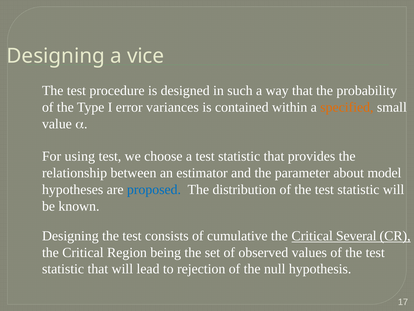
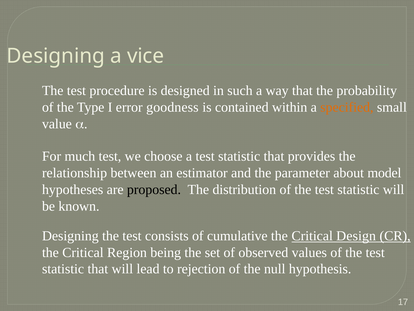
variances: variances -> goodness
using: using -> much
proposed colour: blue -> black
Several: Several -> Design
